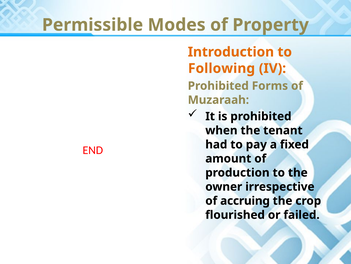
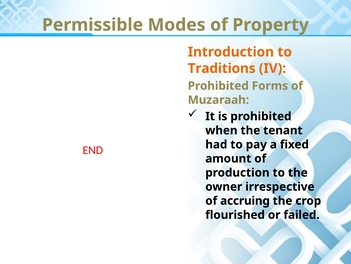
Following: Following -> Traditions
